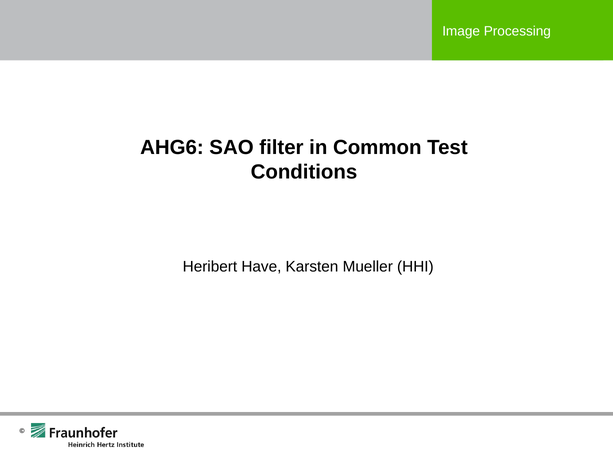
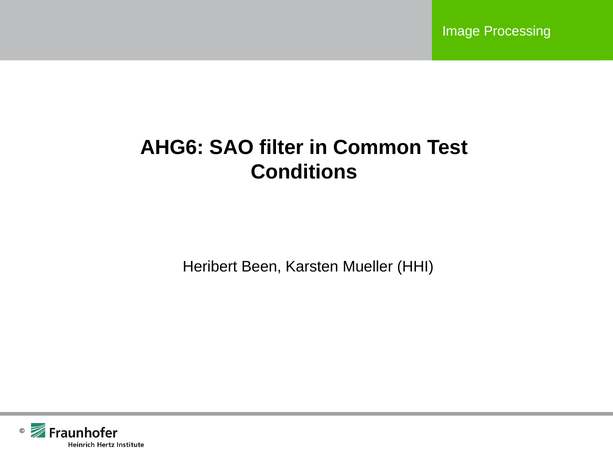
Have: Have -> Been
